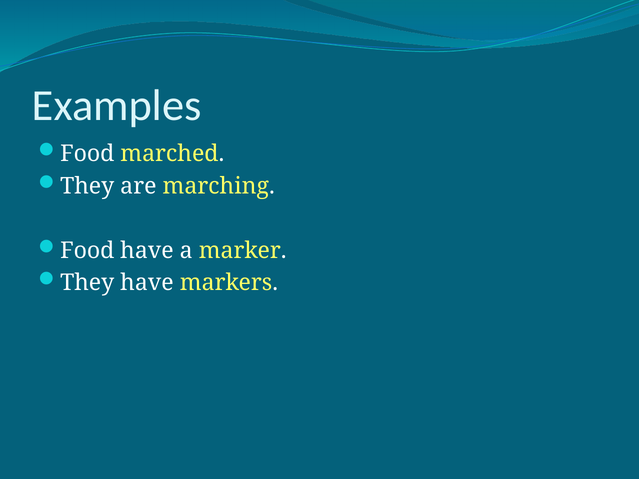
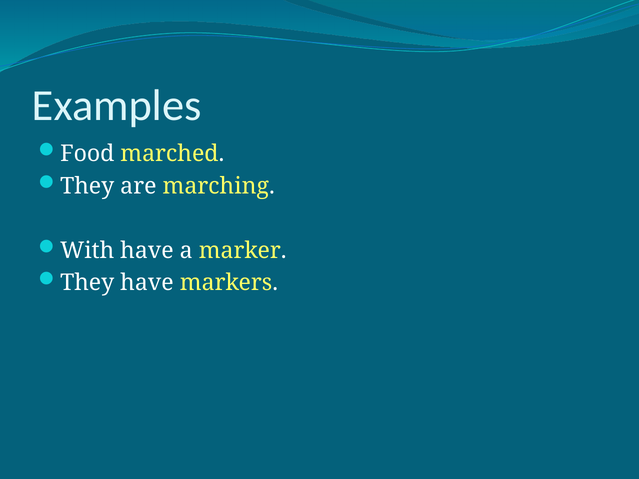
Food at (87, 251): Food -> With
